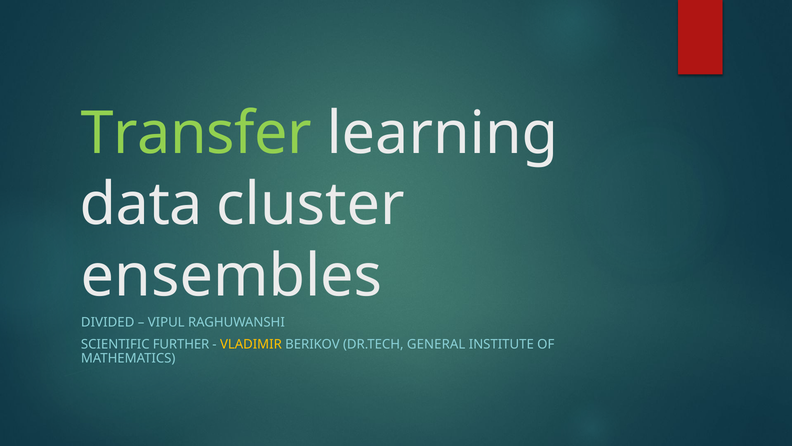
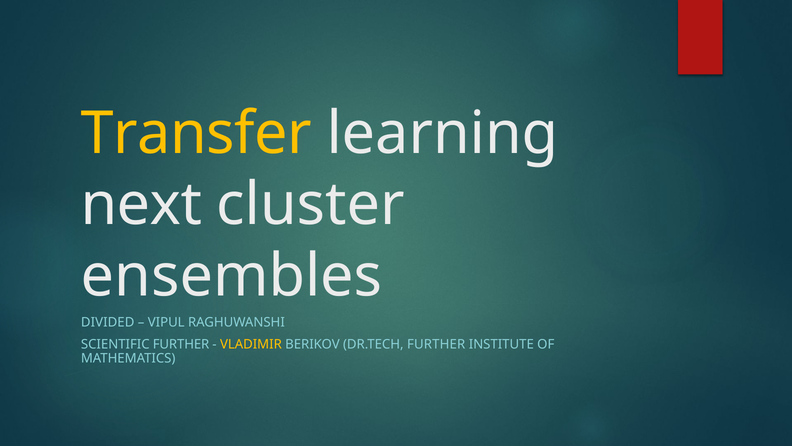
Transfer colour: light green -> yellow
data: data -> next
DR.TECH GENERAL: GENERAL -> FURTHER
